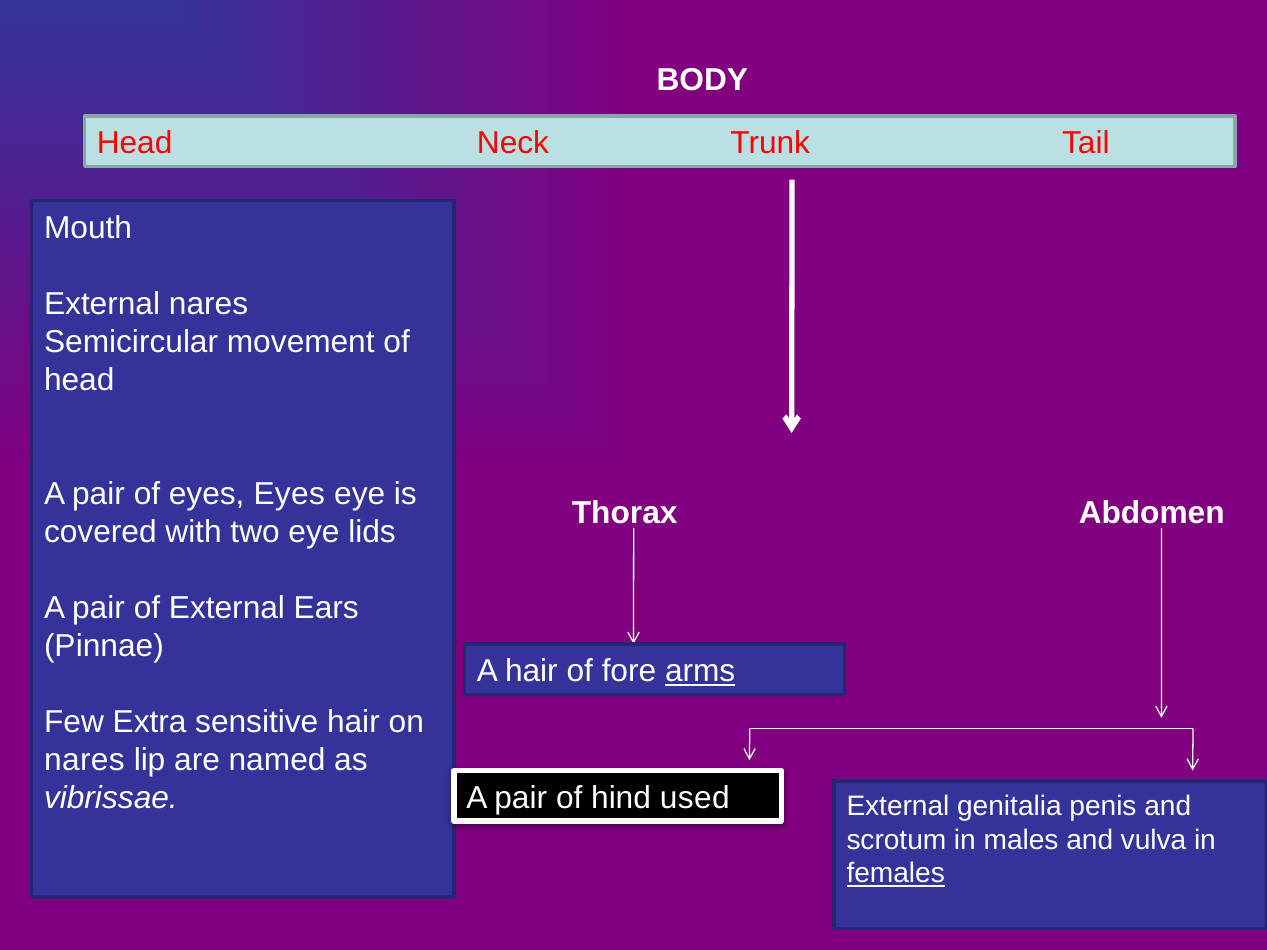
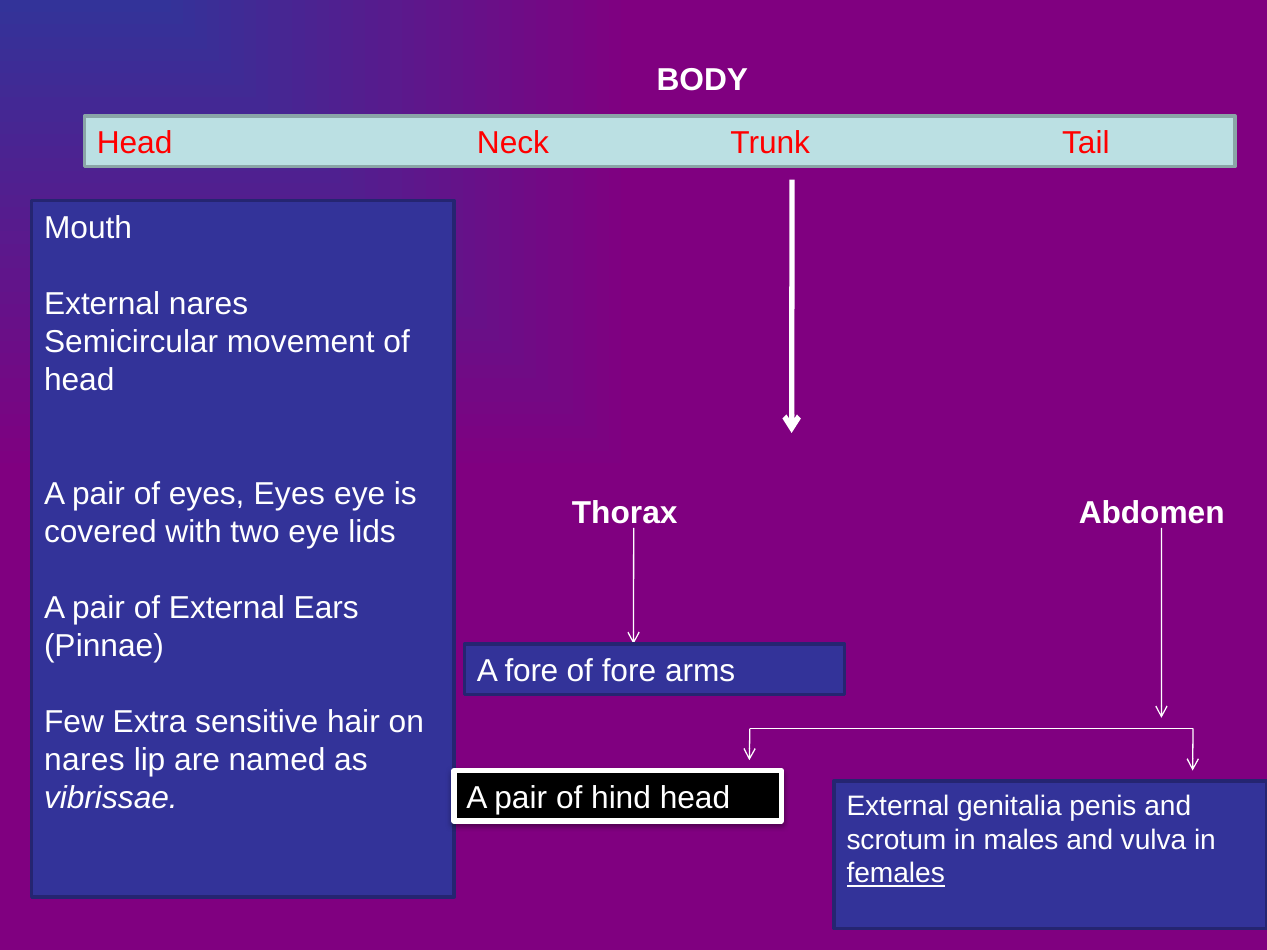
A hair: hair -> fore
arms underline: present -> none
hind used: used -> head
